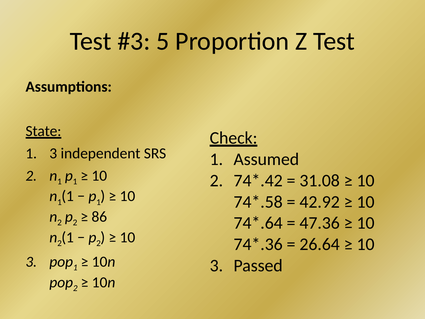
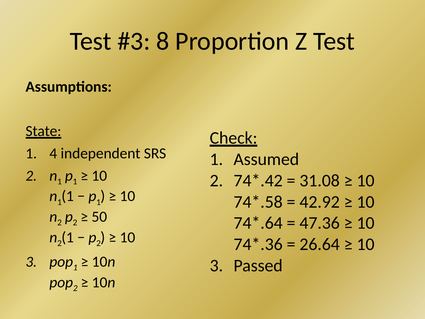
5: 5 -> 8
3 at (53, 153): 3 -> 4
86: 86 -> 50
